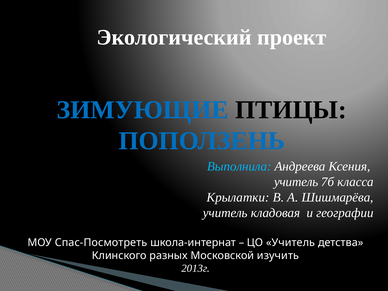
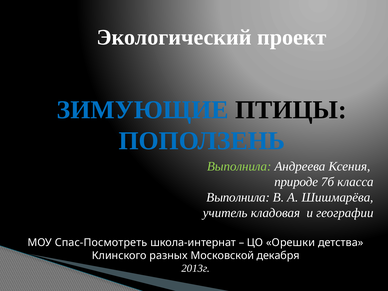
Выполнила at (239, 166) colour: light blue -> light green
учитель at (296, 182): учитель -> природе
Крылатки at (238, 197): Крылатки -> Выполнила
ЦО Учитель: Учитель -> Орешки
изучить: изучить -> декабря
